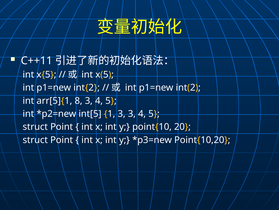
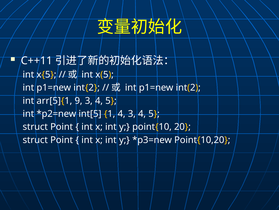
8: 8 -> 9
1 3: 3 -> 4
